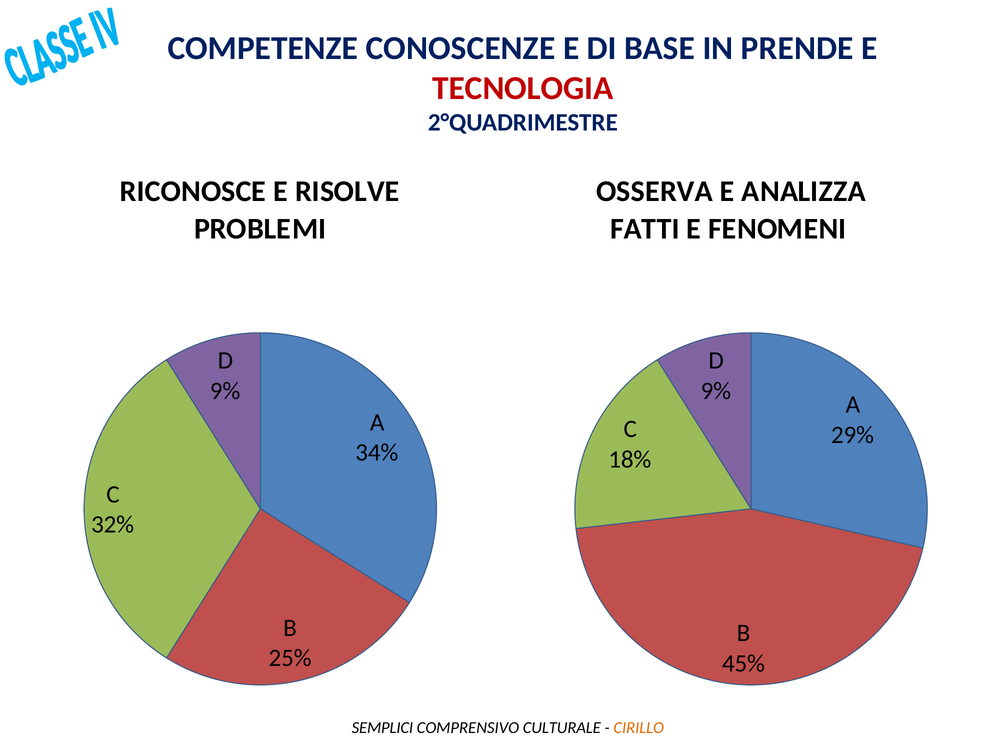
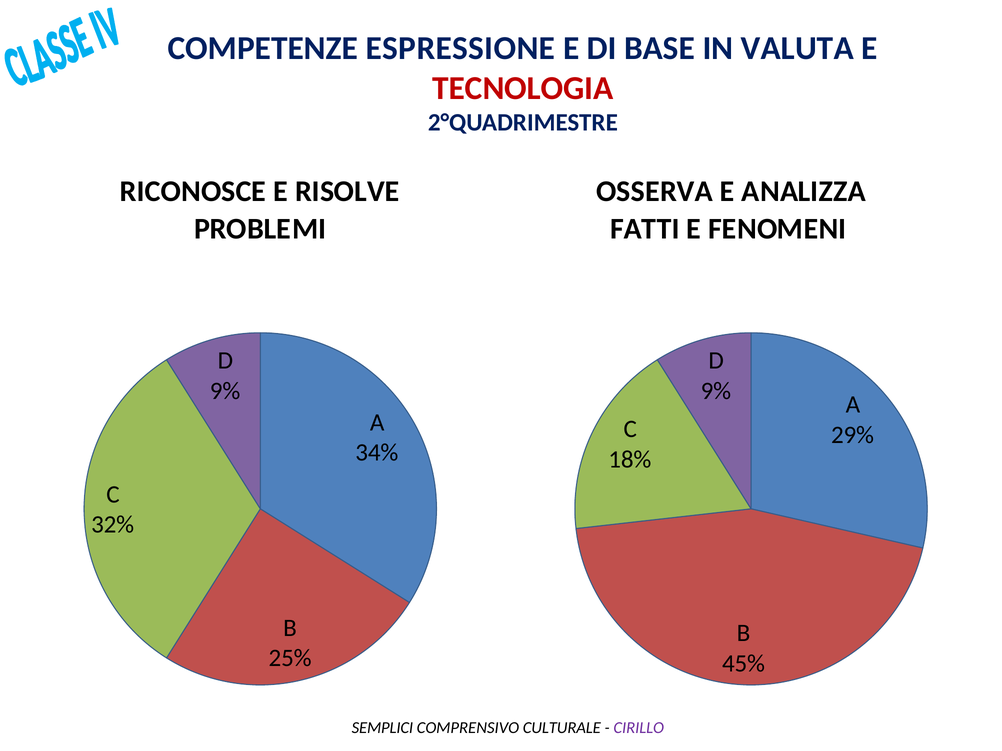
CONOSCENZE: CONOSCENZE -> ESPRESSIONE
PRENDE: PRENDE -> VALUTA
CIRILLO colour: orange -> purple
